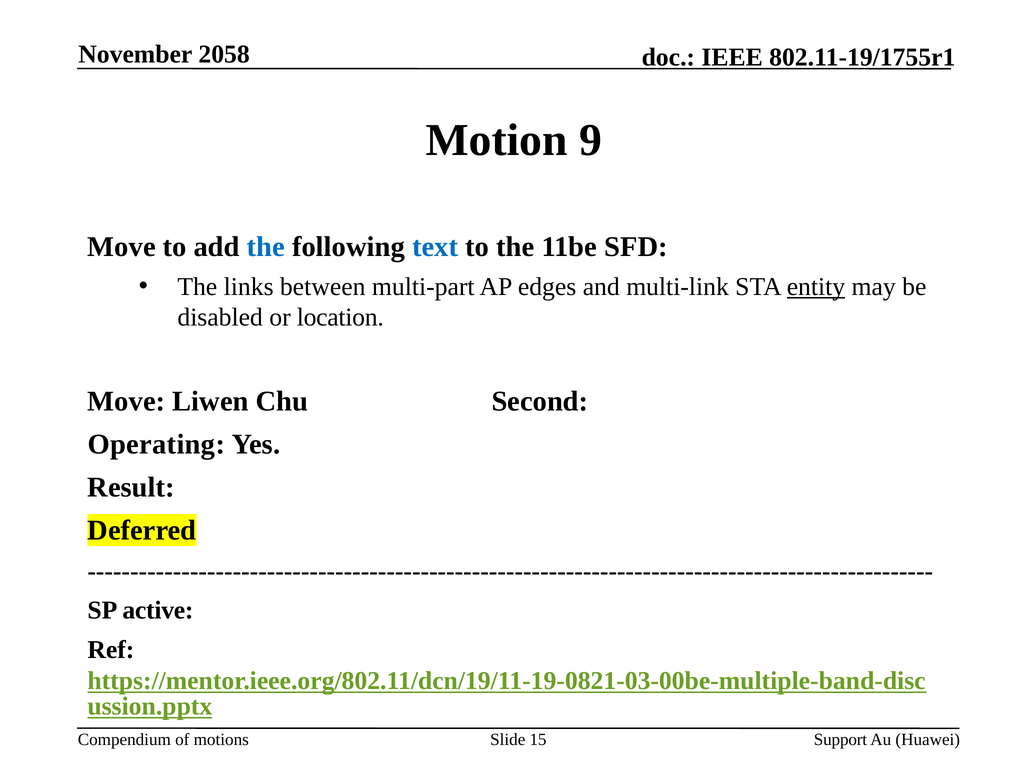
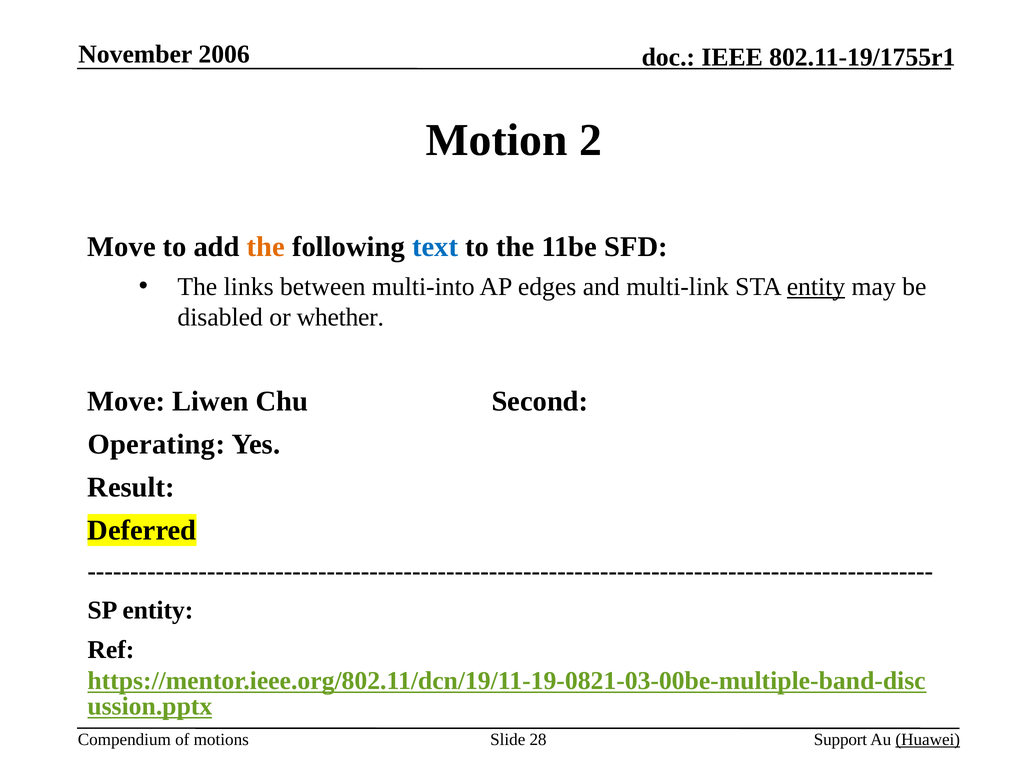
2058: 2058 -> 2006
9: 9 -> 2
the at (266, 247) colour: blue -> orange
multi-part: multi-part -> multi-into
location: location -> whether
SP active: active -> entity
15: 15 -> 28
Huawei underline: none -> present
